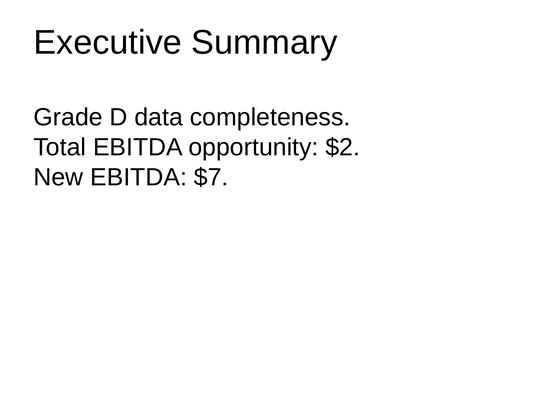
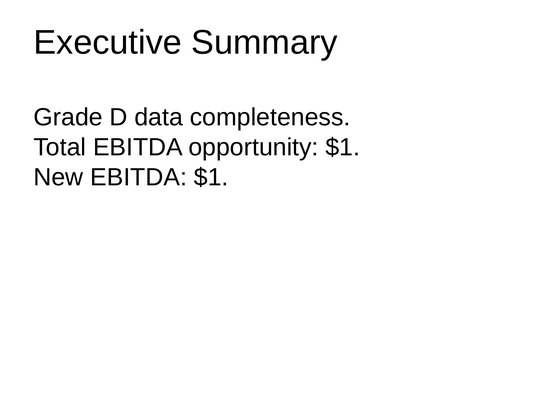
opportunity $2: $2 -> $1
EBITDA $7: $7 -> $1
